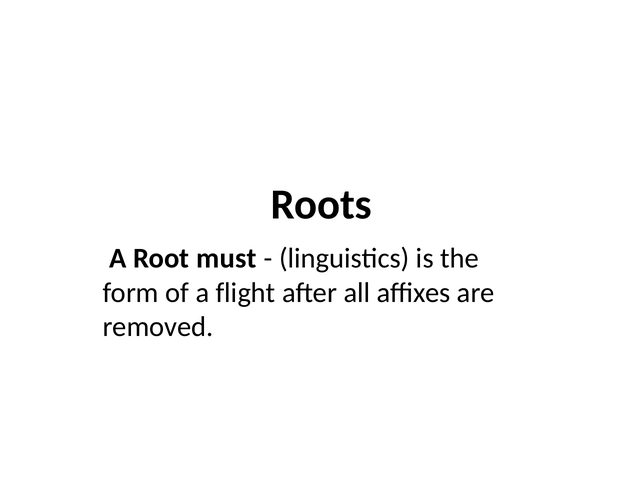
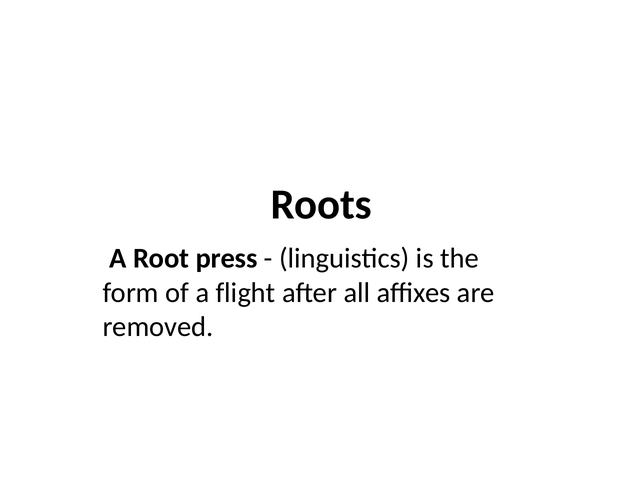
must: must -> press
